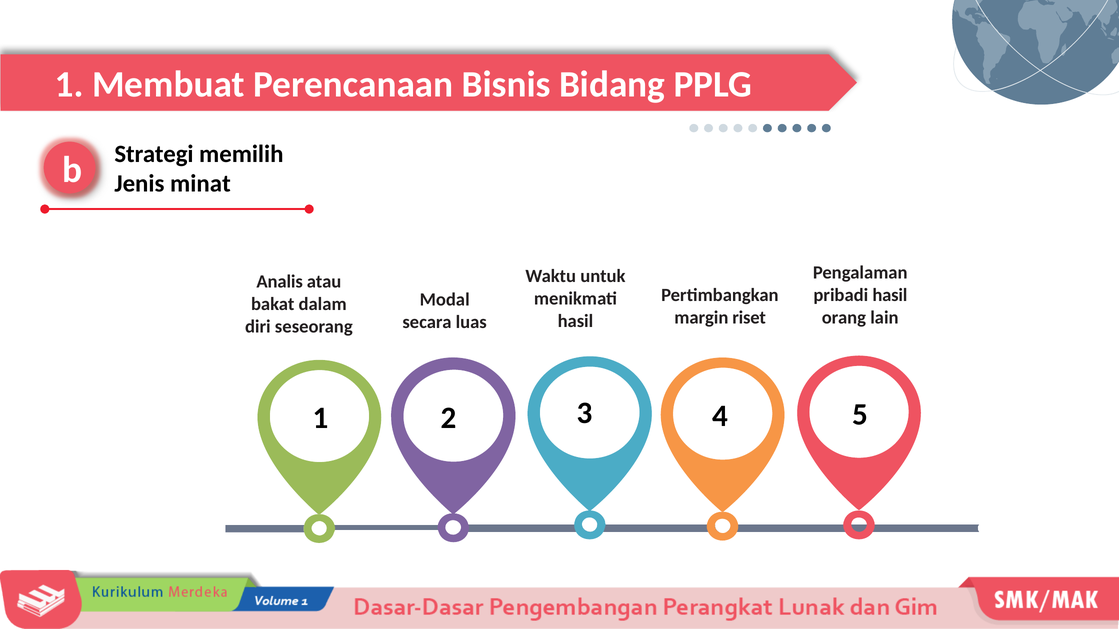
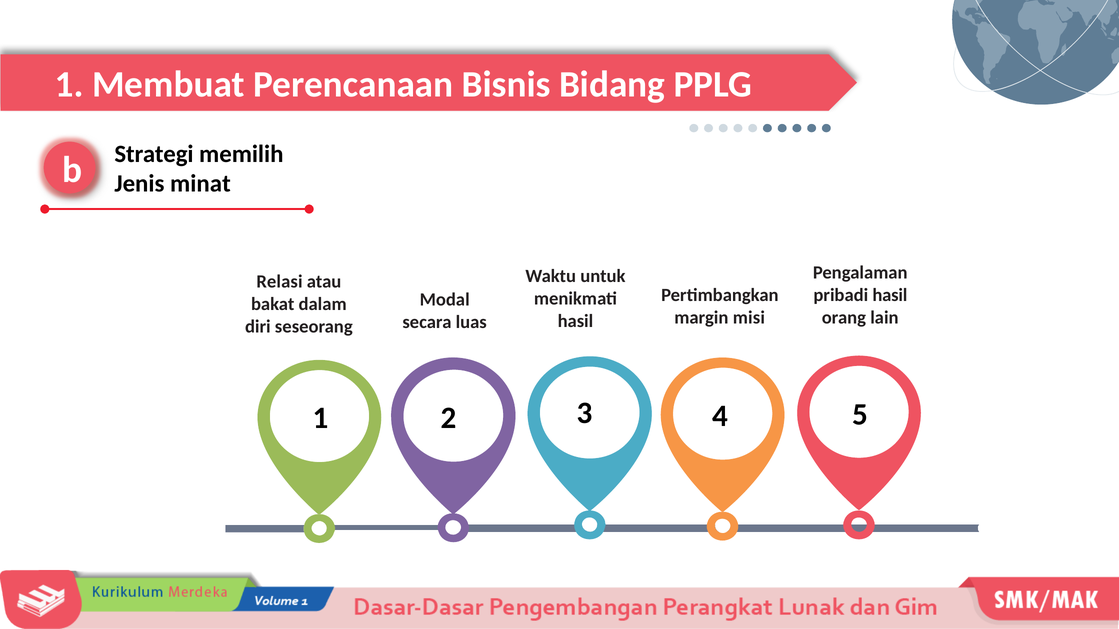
Analis: Analis -> Relasi
riset: riset -> misi
